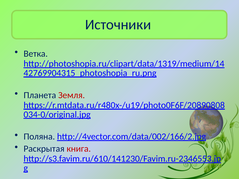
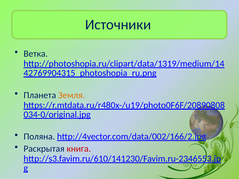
Земля colour: red -> orange
